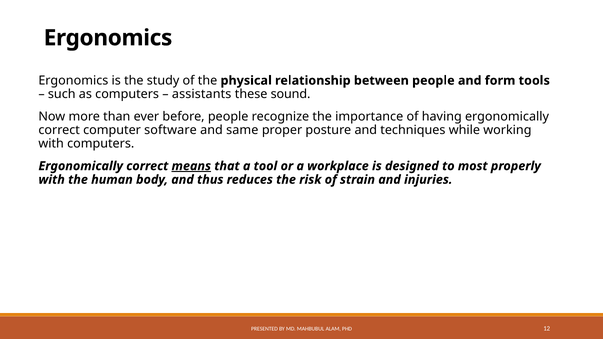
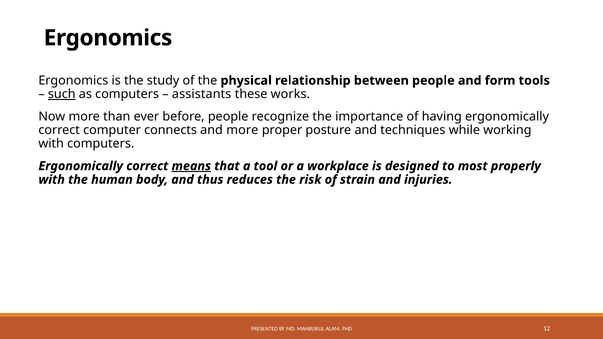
such underline: none -> present
sound: sound -> works
software: software -> connects
and same: same -> more
